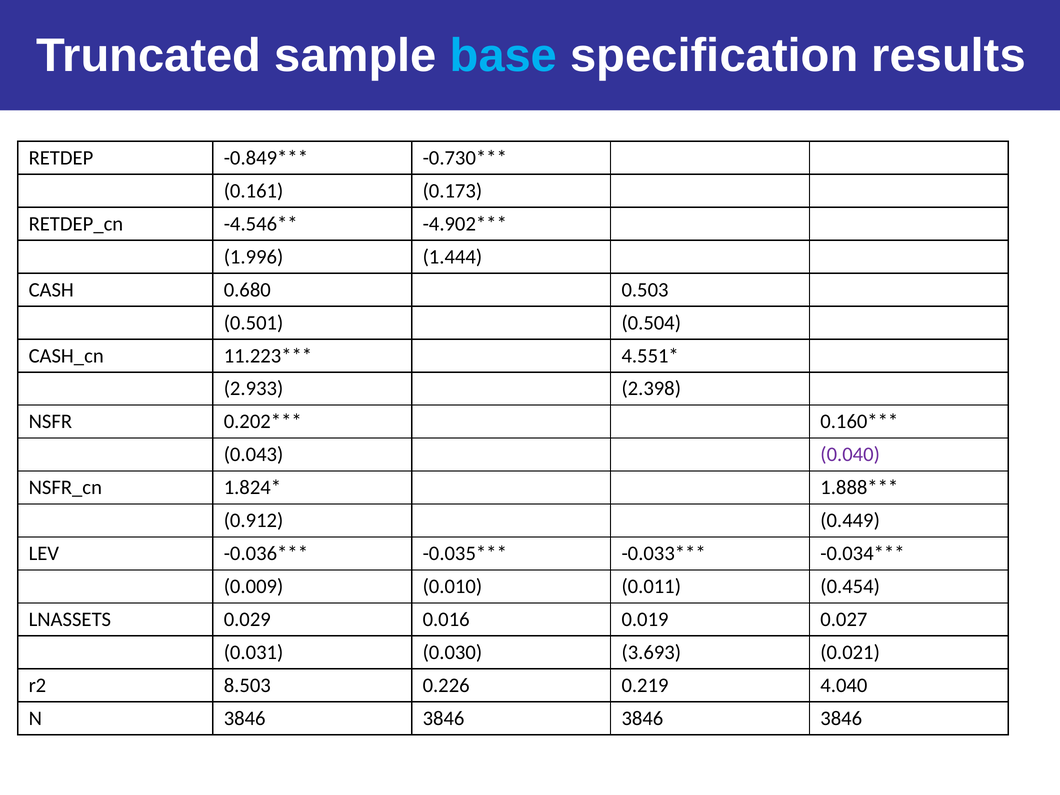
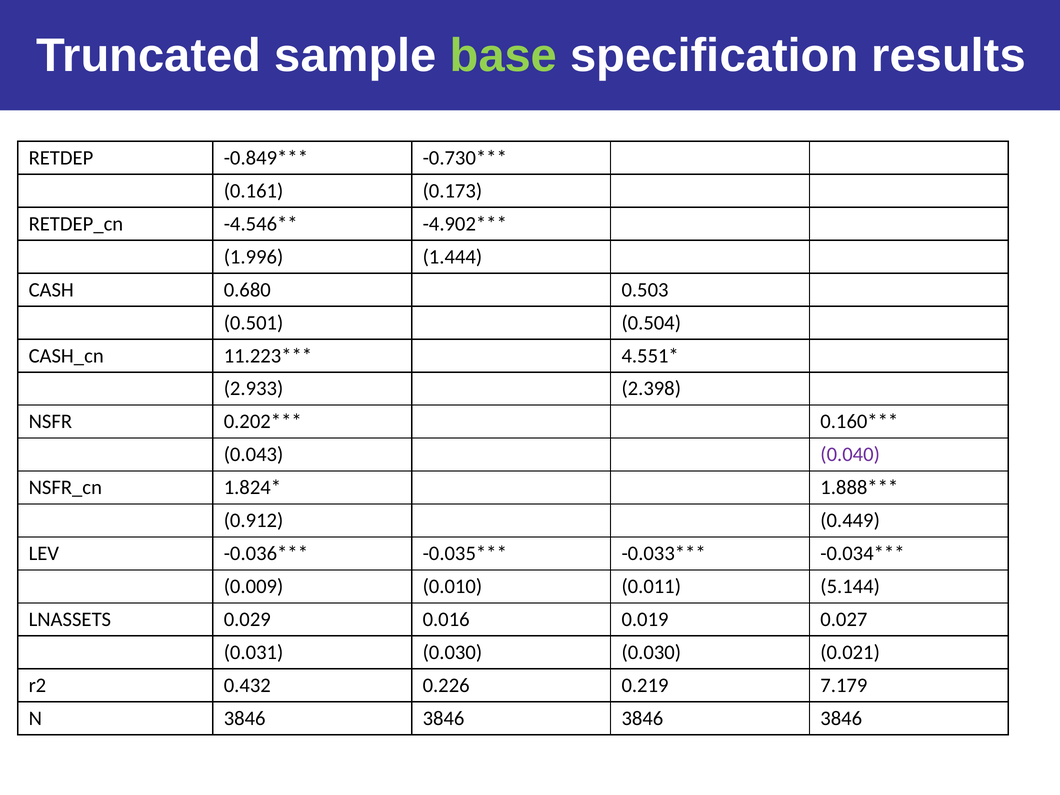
base colour: light blue -> light green
0.454: 0.454 -> 5.144
0.030 3.693: 3.693 -> 0.030
8.503: 8.503 -> 0.432
4.040: 4.040 -> 7.179
